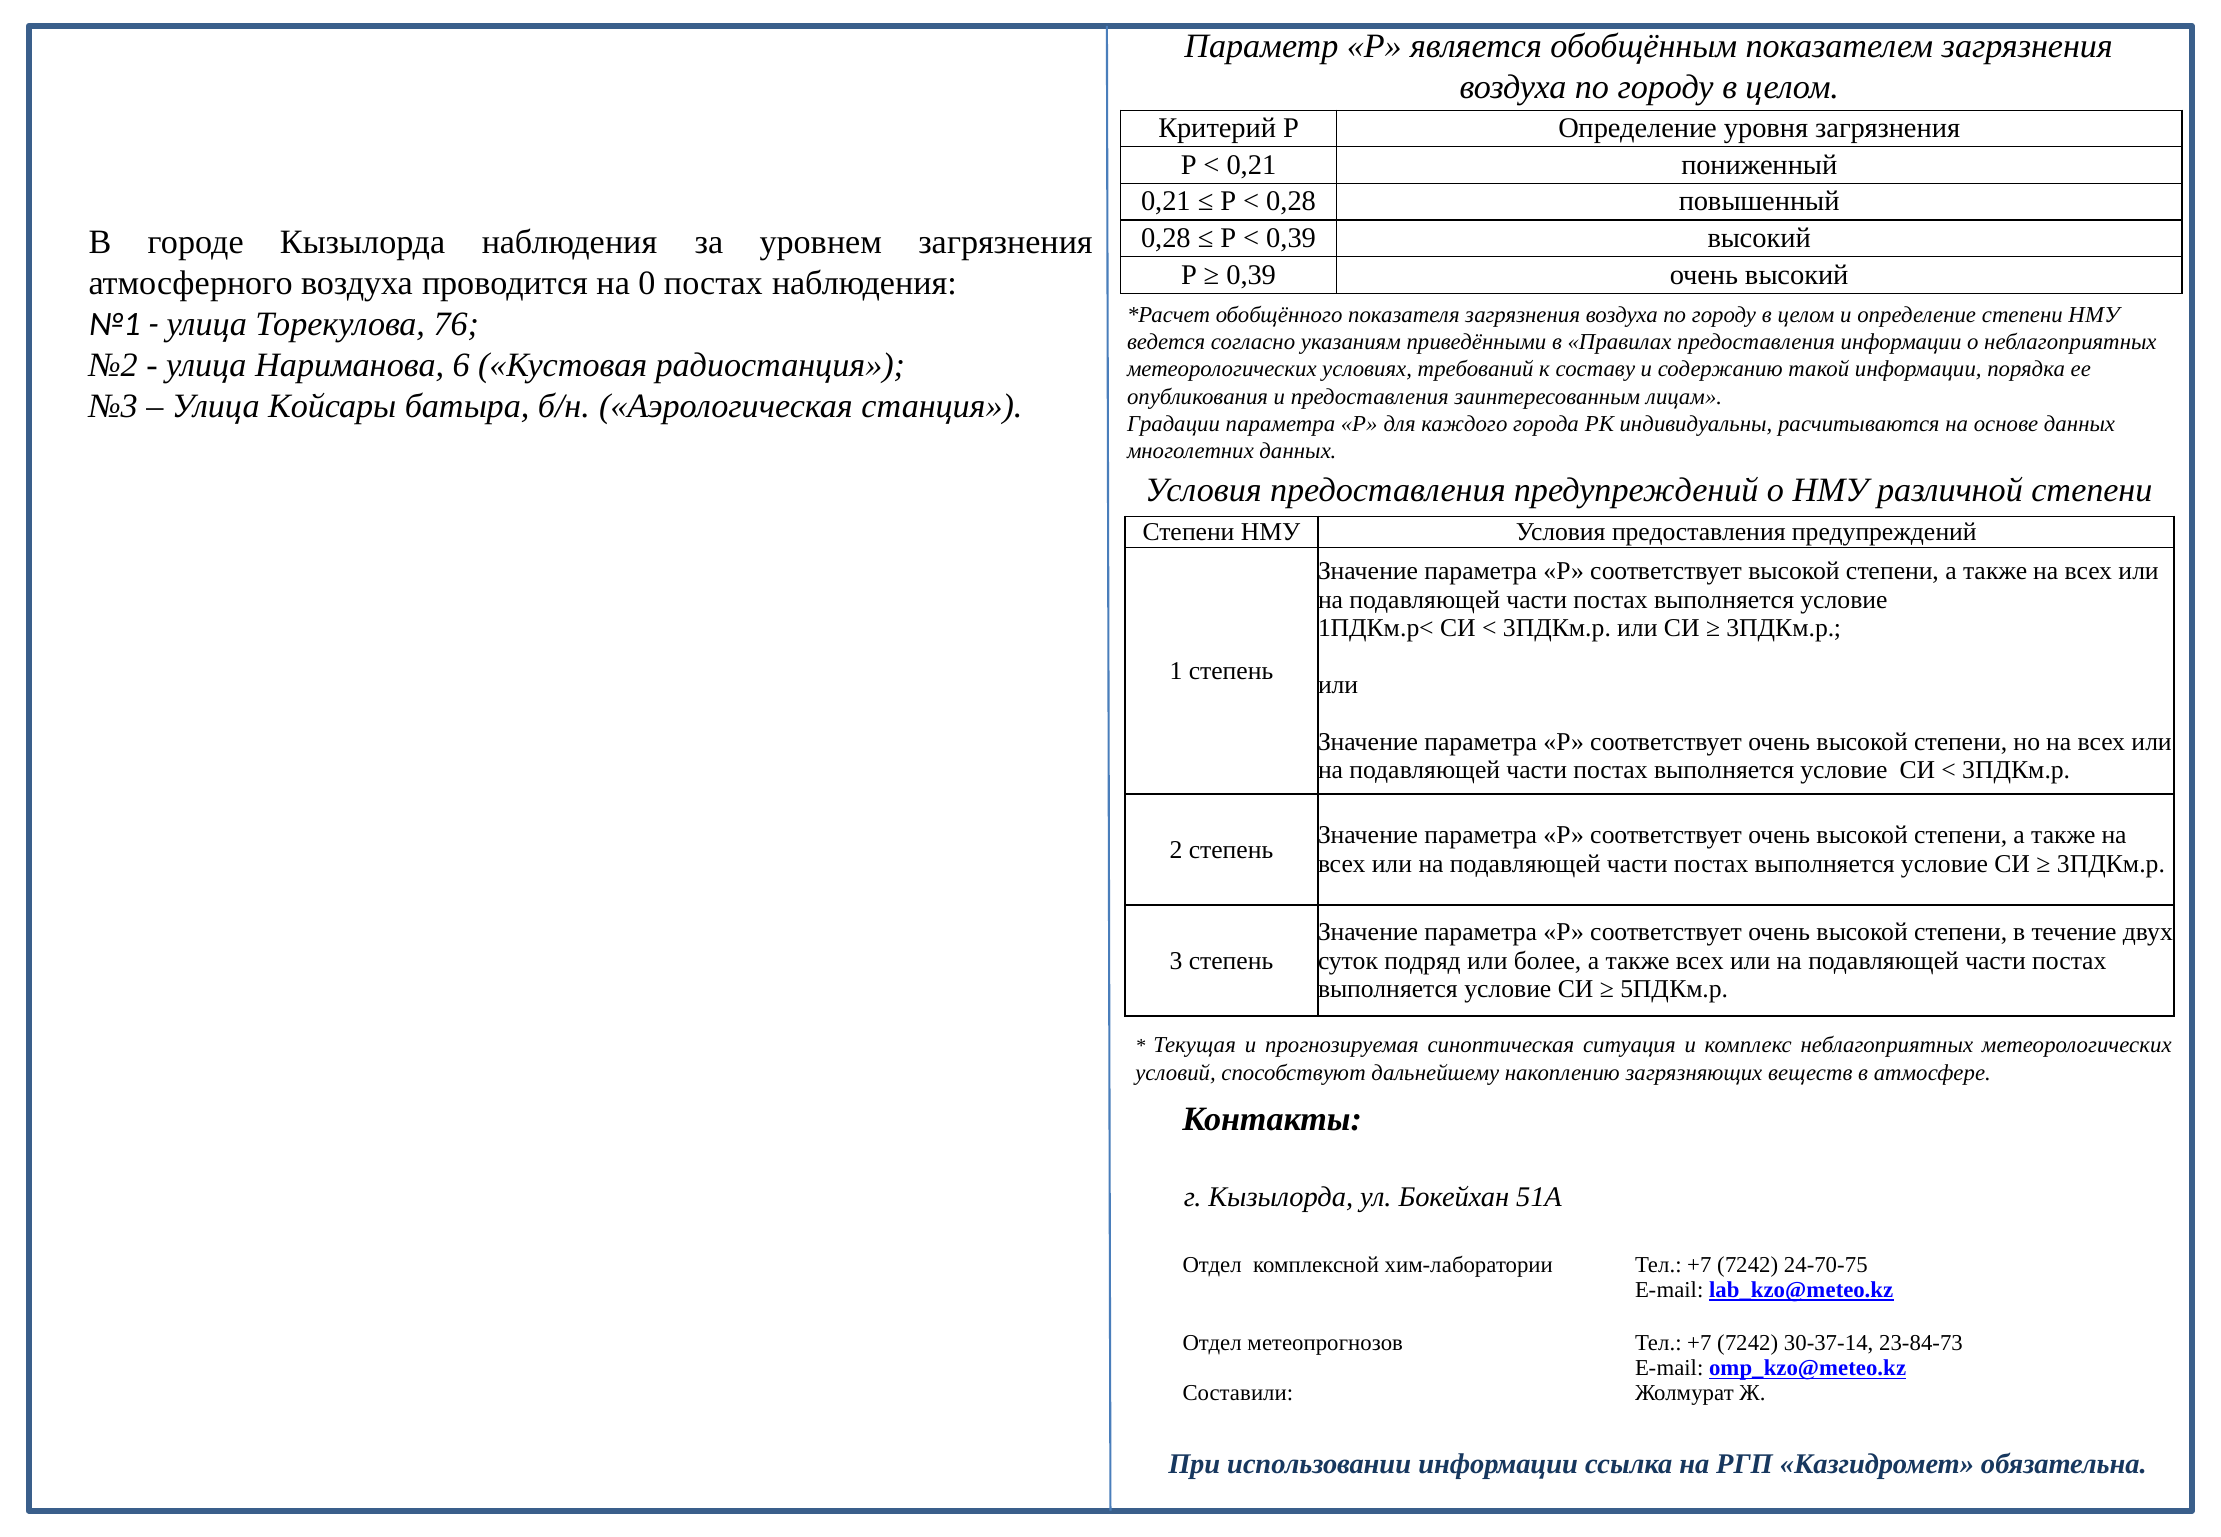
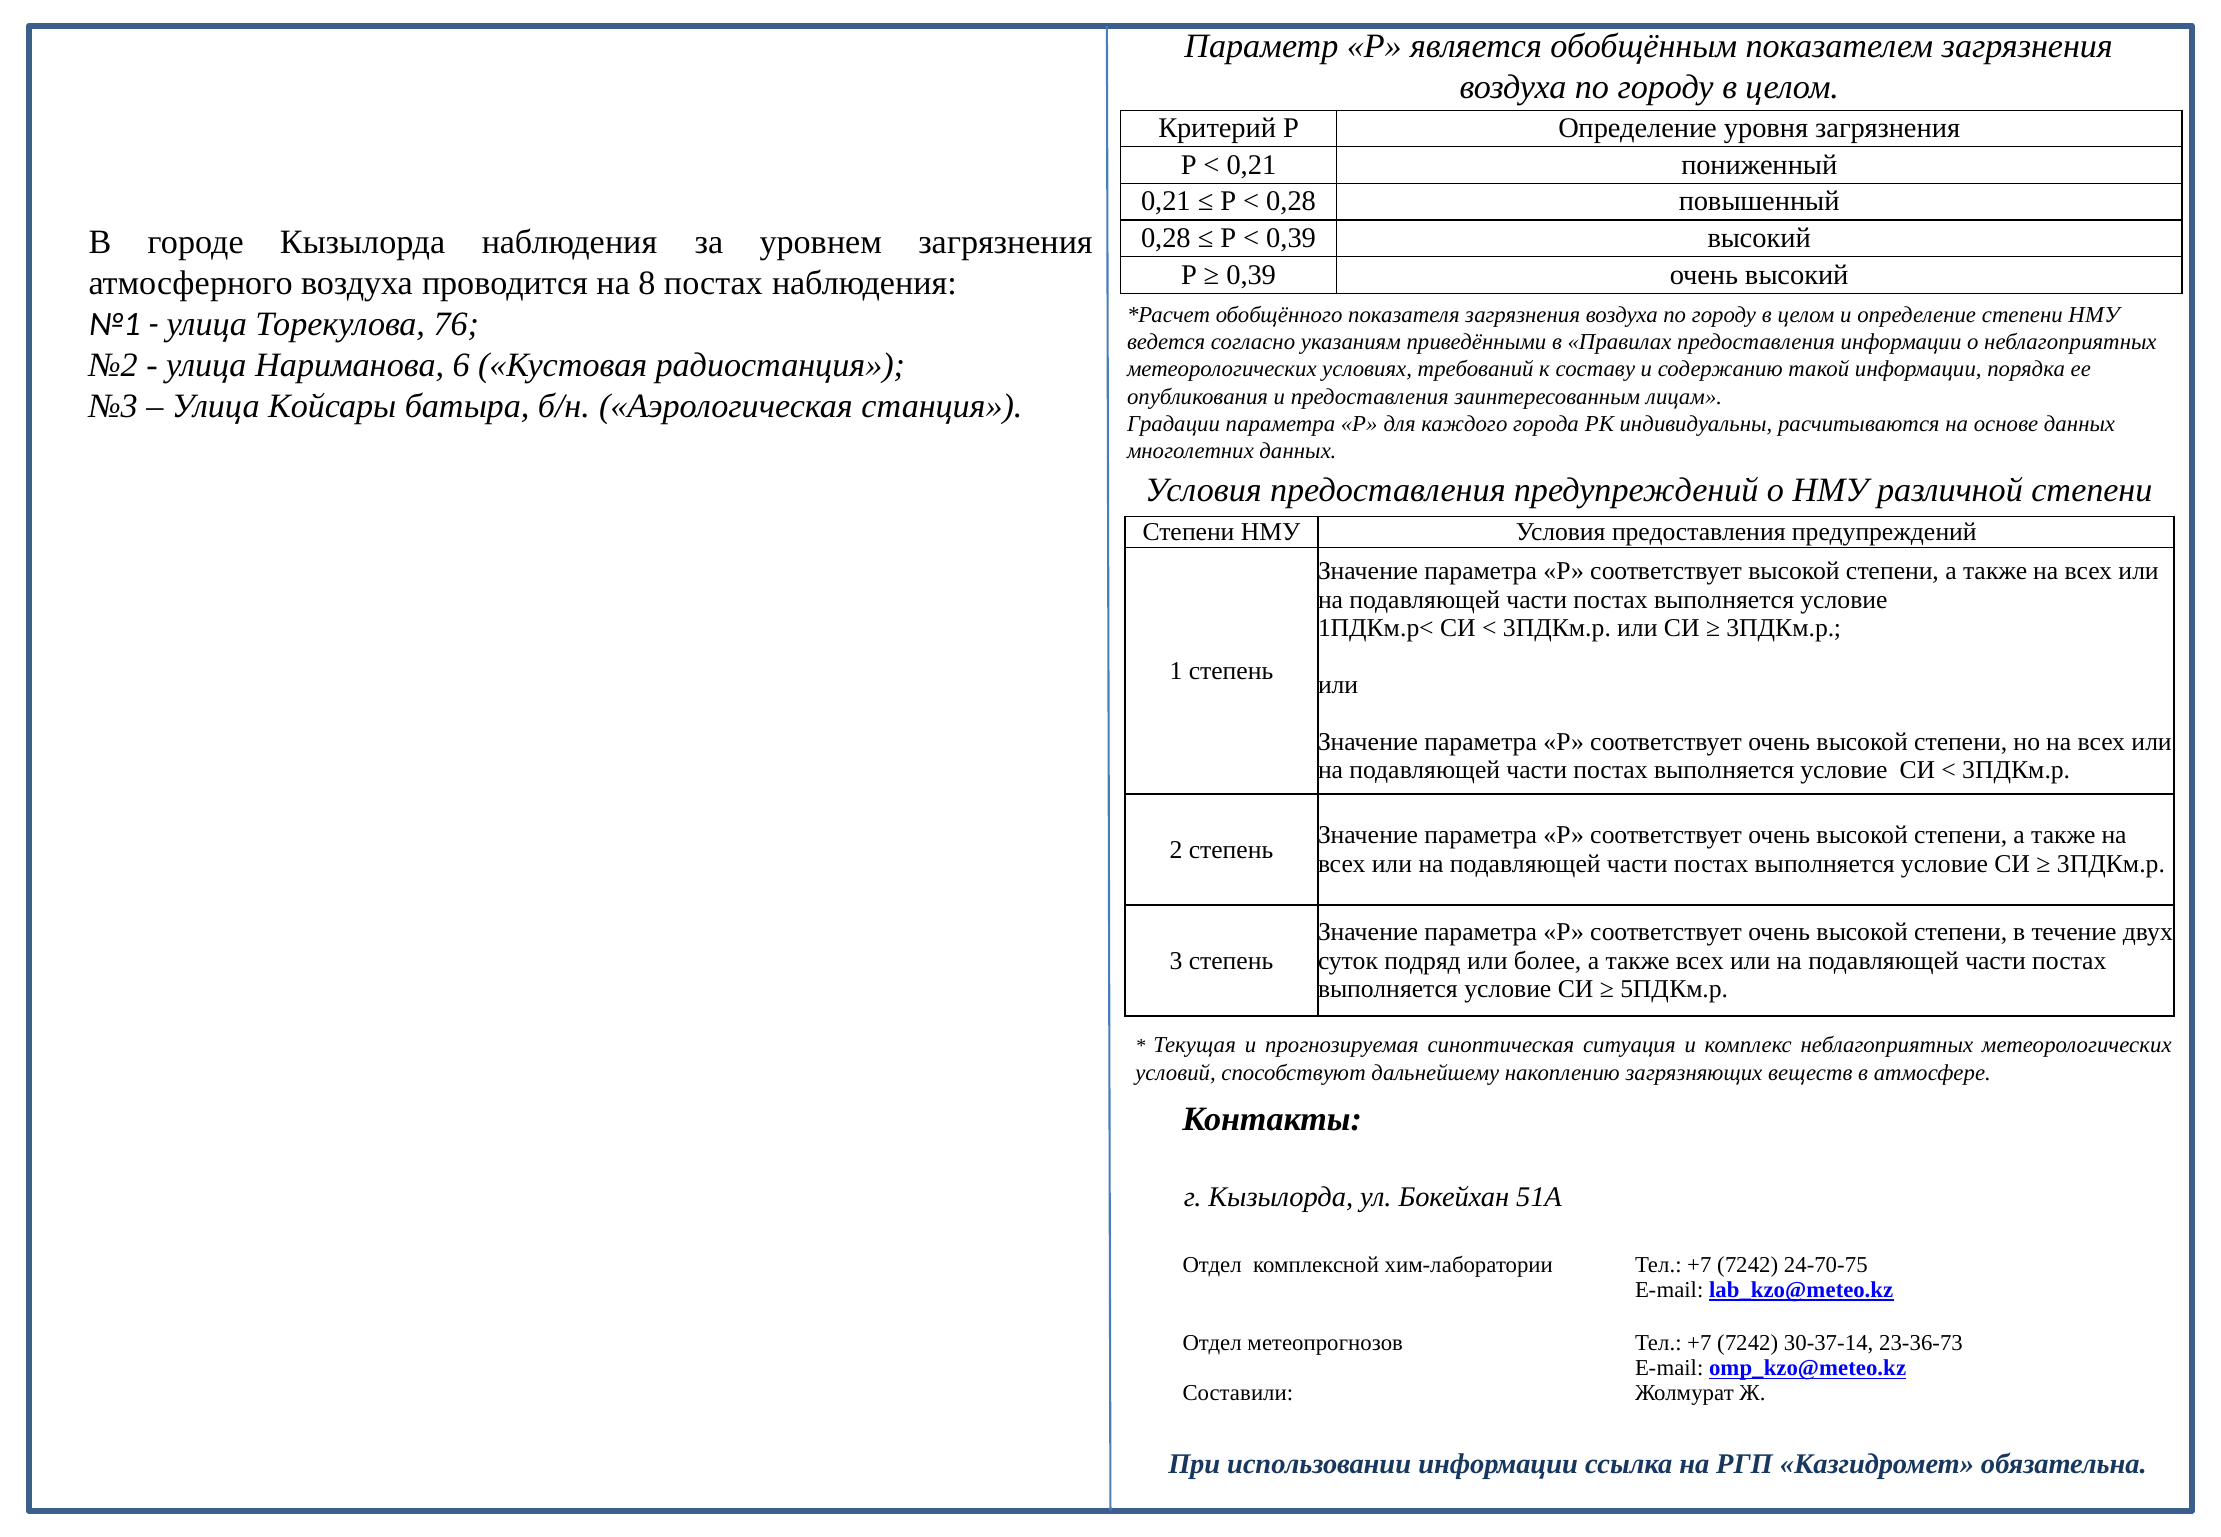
0: 0 -> 8
23-84-73: 23-84-73 -> 23-36-73
